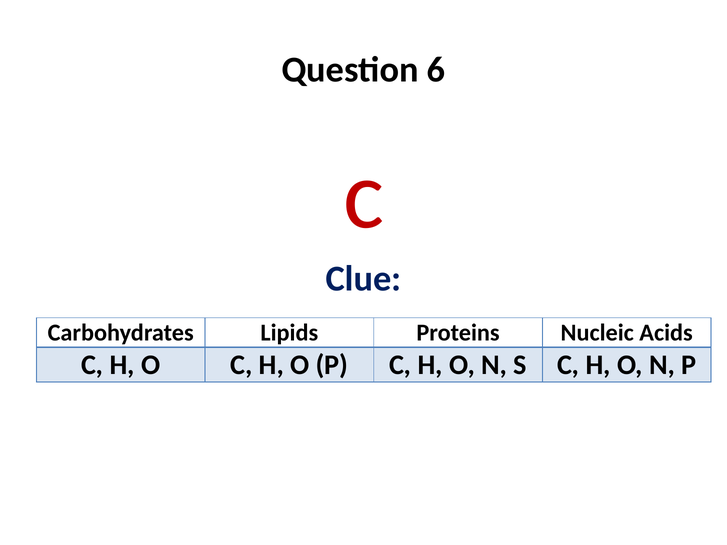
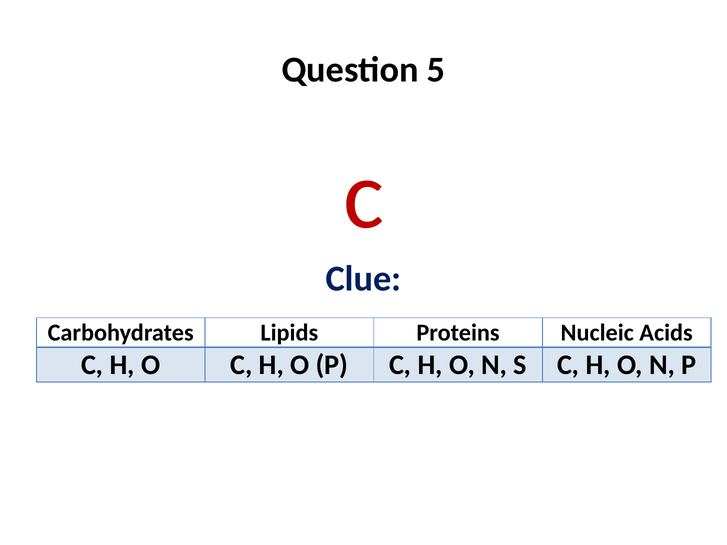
6: 6 -> 5
